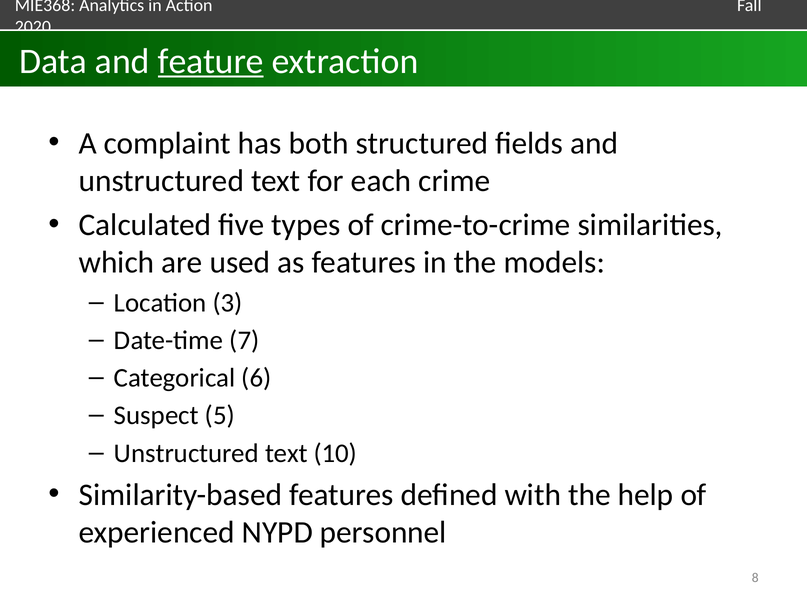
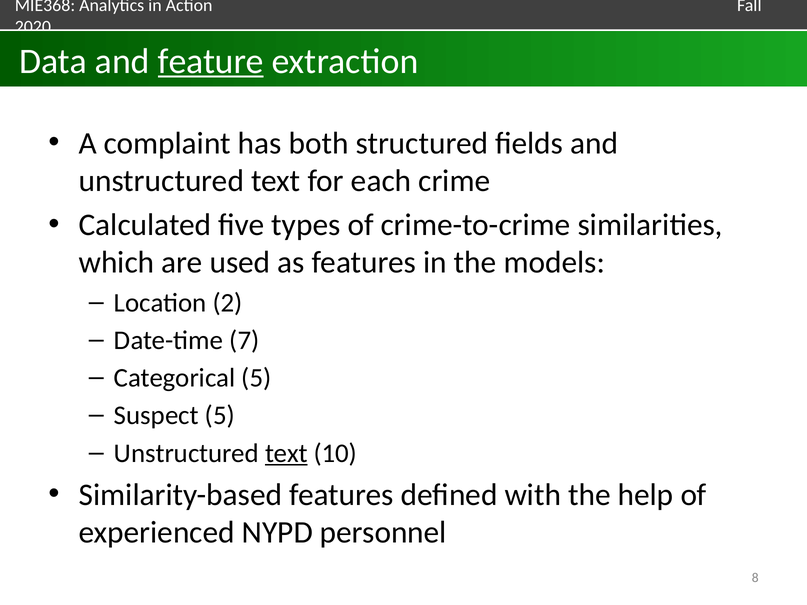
3: 3 -> 2
Categorical 6: 6 -> 5
text at (286, 453) underline: none -> present
